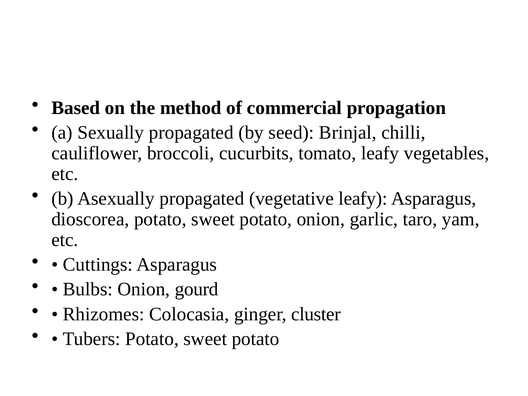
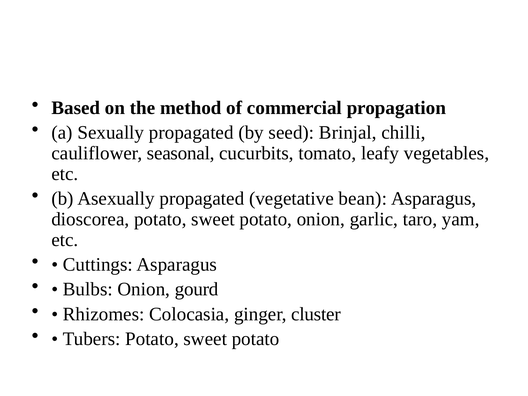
broccoli: broccoli -> seasonal
vegetative leafy: leafy -> bean
